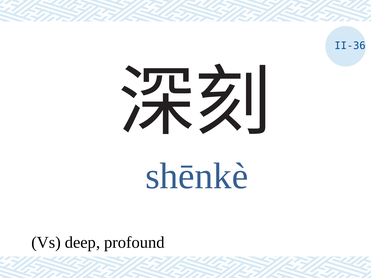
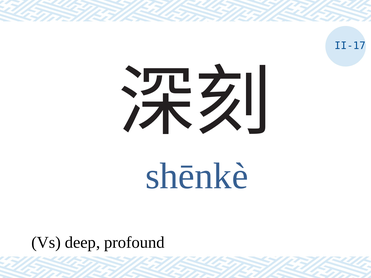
II-36: II-36 -> II-17
